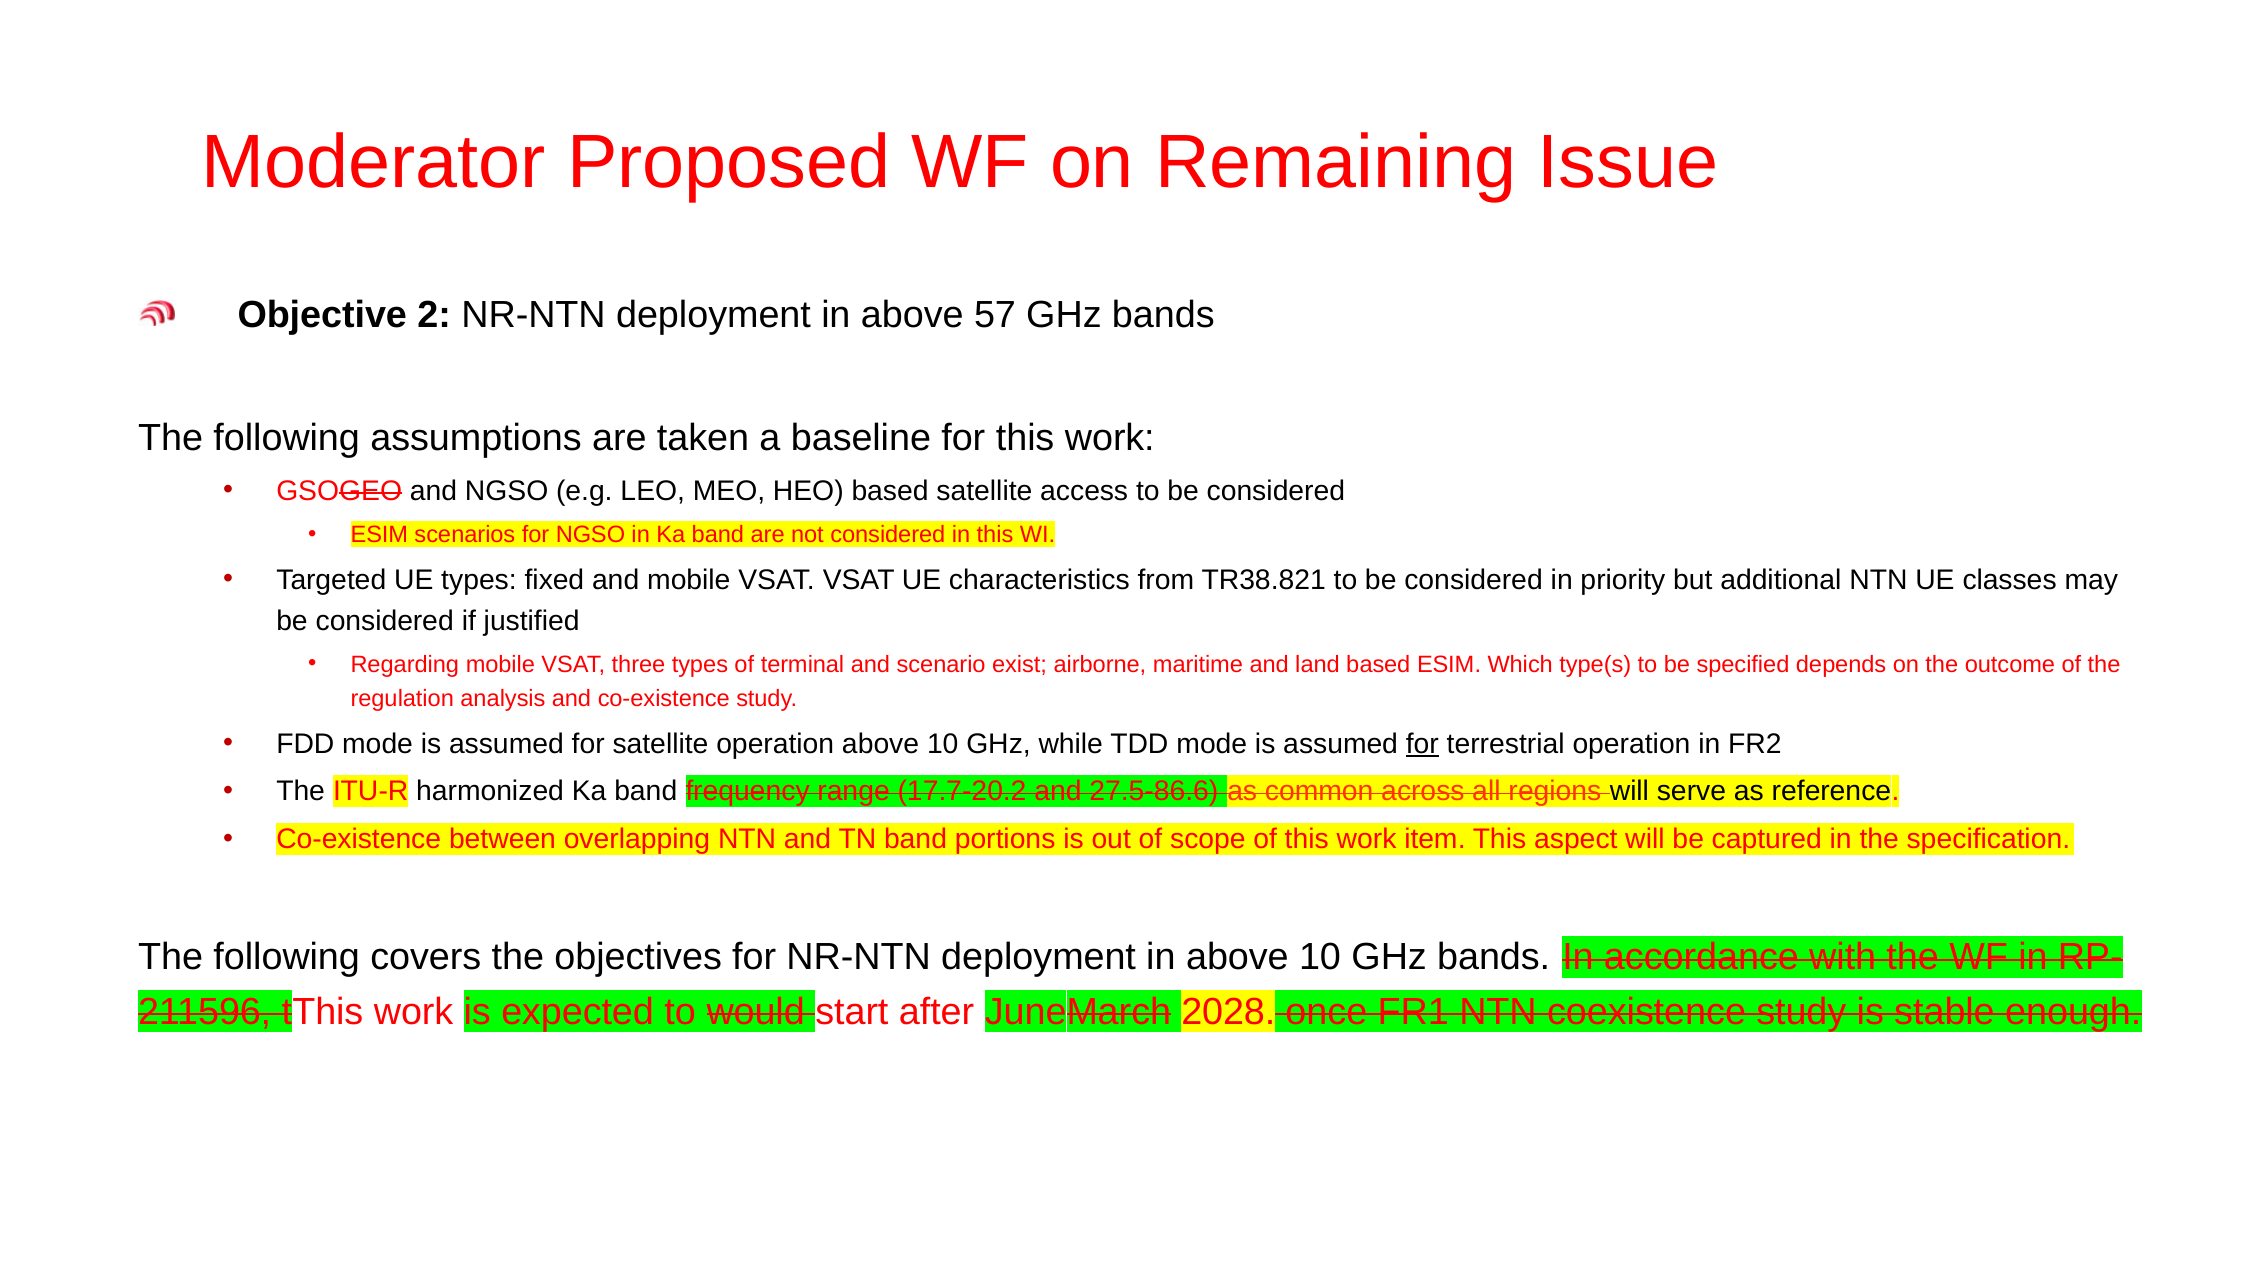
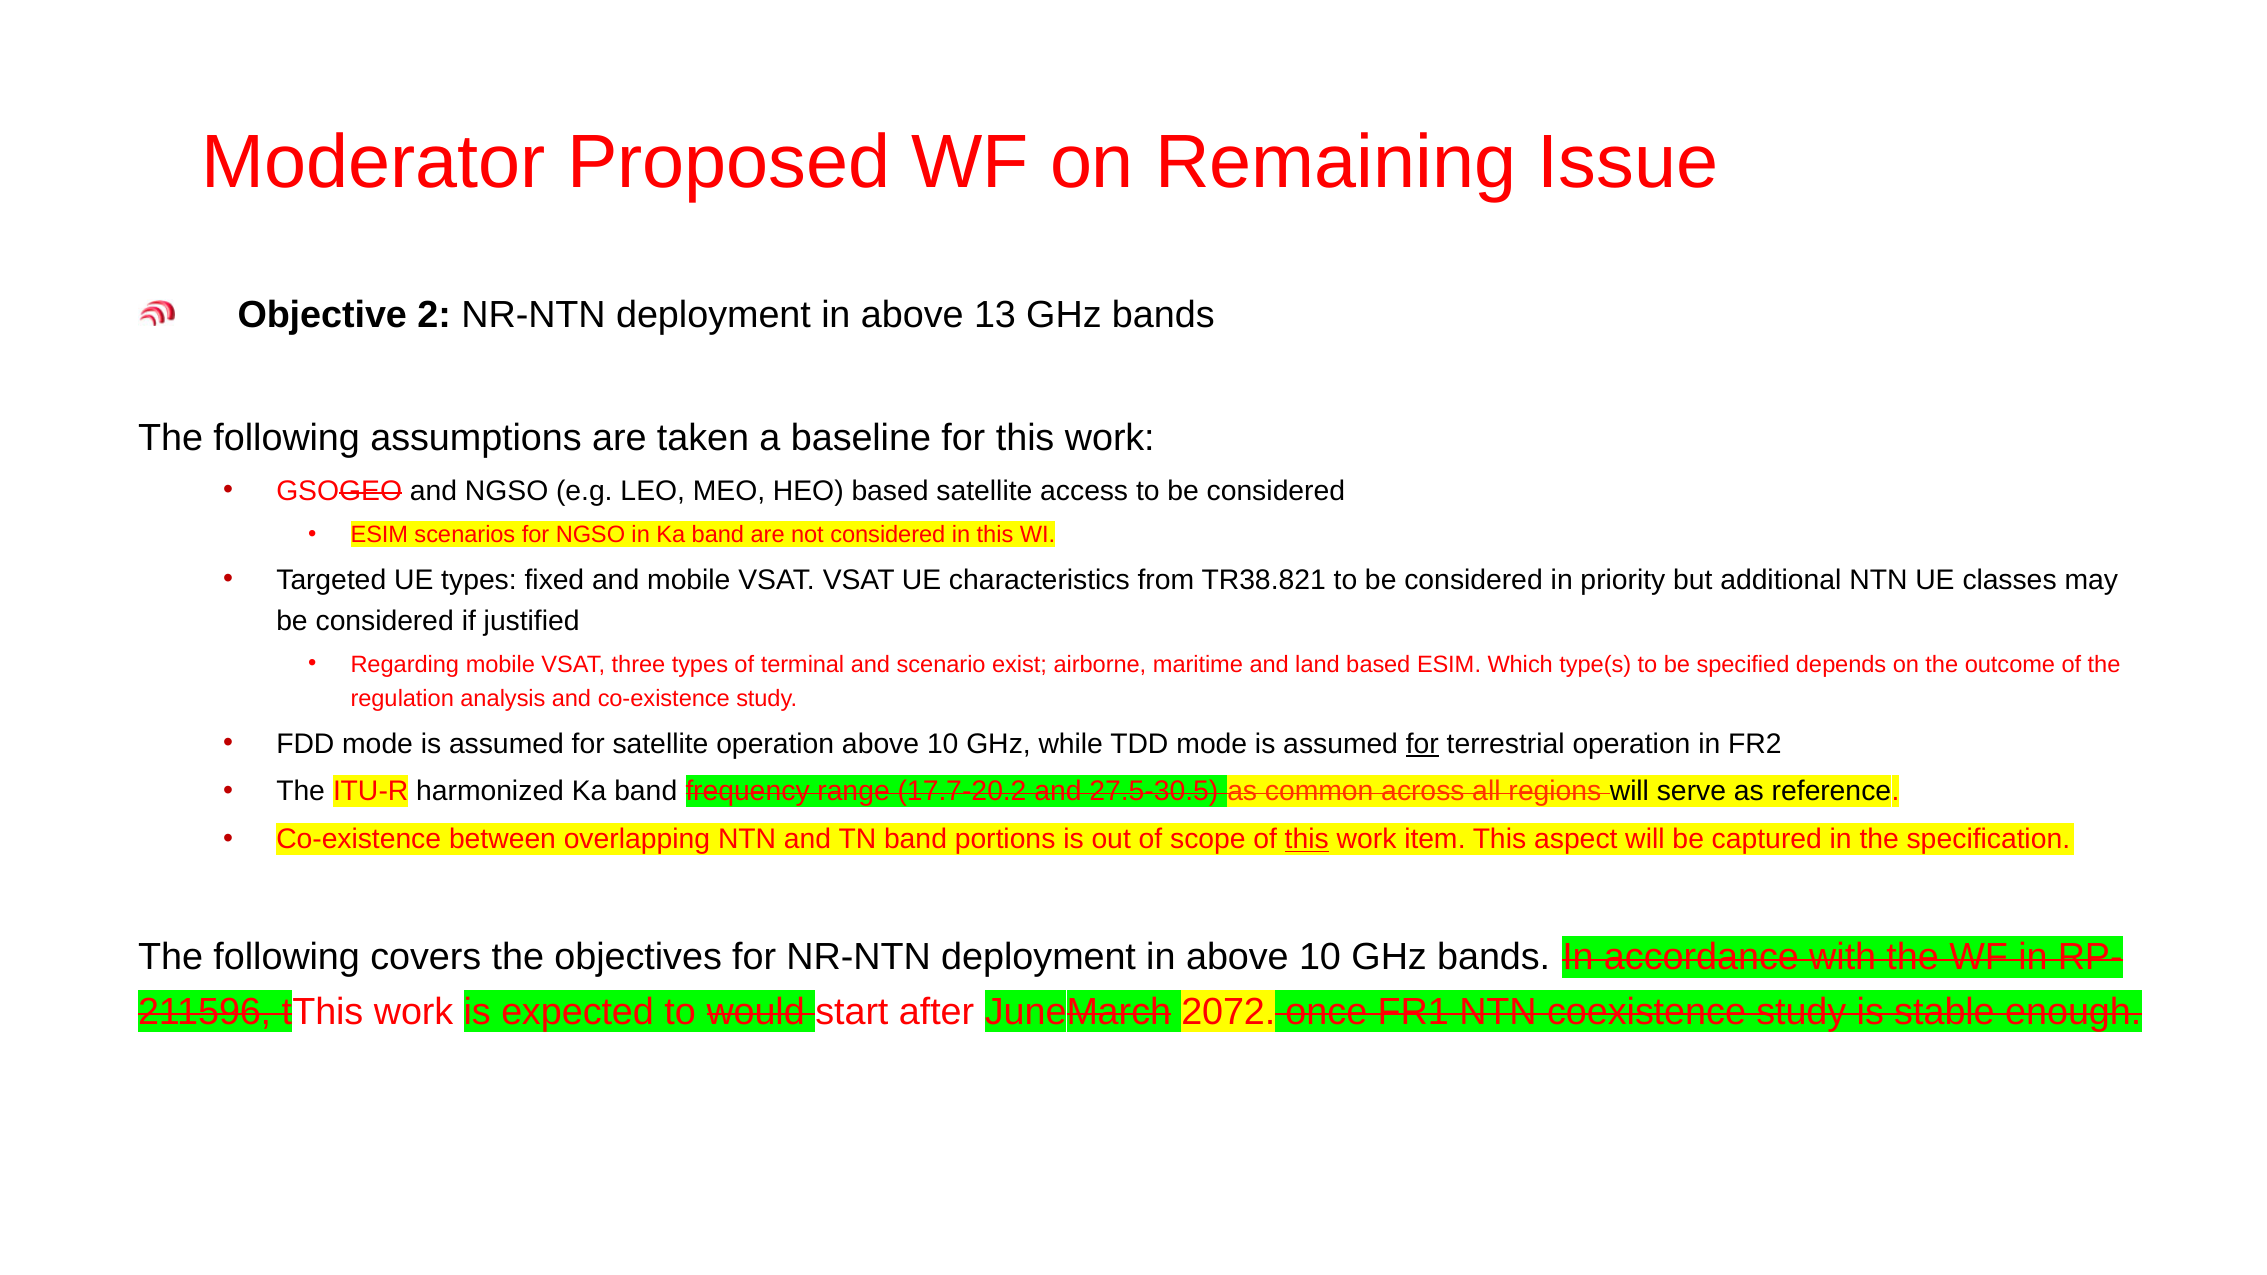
57: 57 -> 13
27.5-86.6: 27.5-86.6 -> 27.5-30.5
this at (1307, 840) underline: none -> present
2028: 2028 -> 2072
